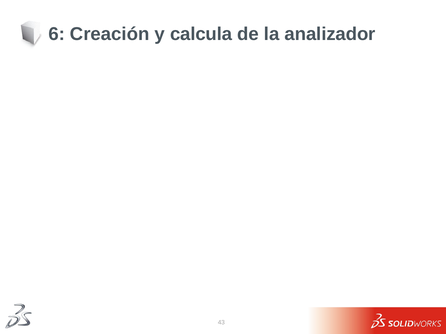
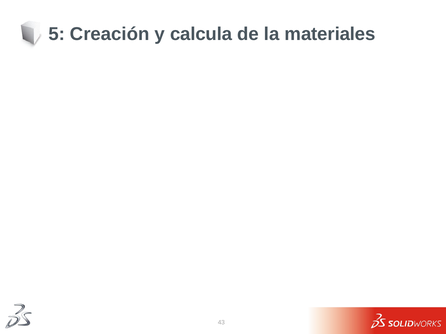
6: 6 -> 5
analizador: analizador -> materiales
